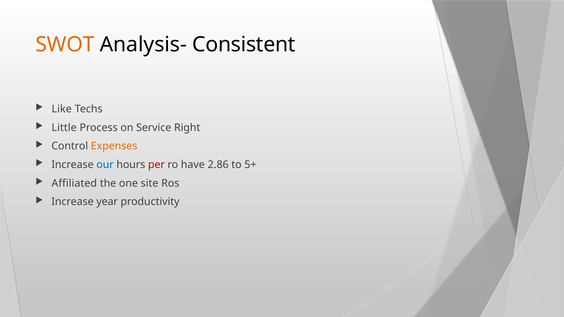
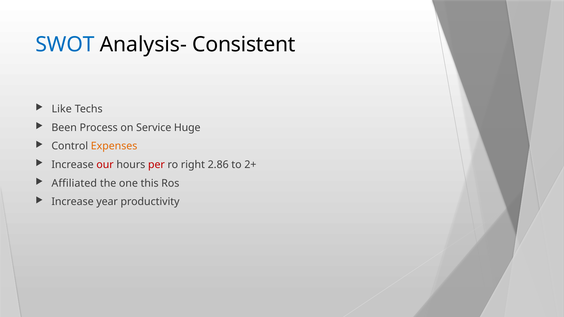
SWOT colour: orange -> blue
Little: Little -> Been
Right: Right -> Huge
our colour: blue -> red
have: have -> right
5+: 5+ -> 2+
site: site -> this
